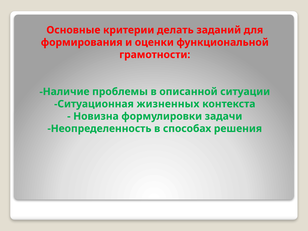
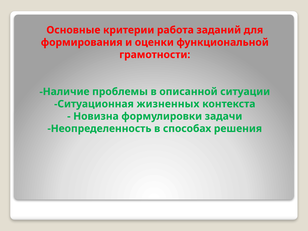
делать: делать -> работа
